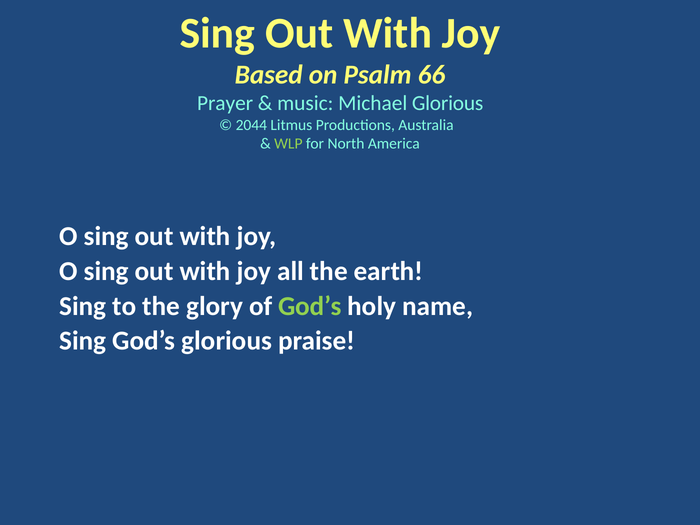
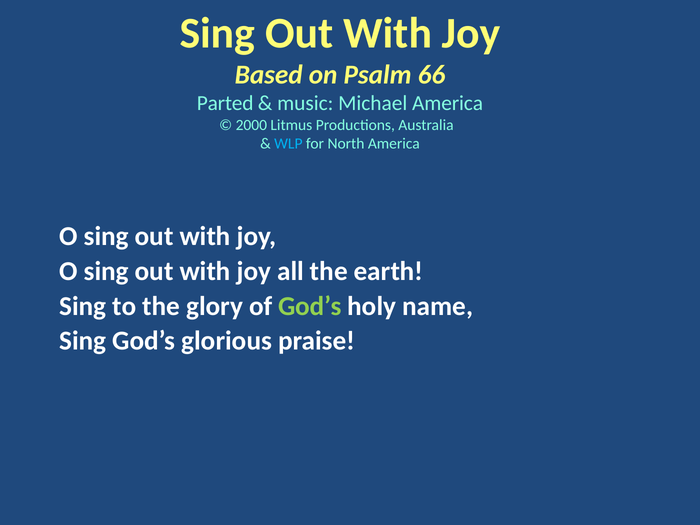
Prayer: Prayer -> Parted
Michael Glorious: Glorious -> America
2044: 2044 -> 2000
WLP colour: light green -> light blue
